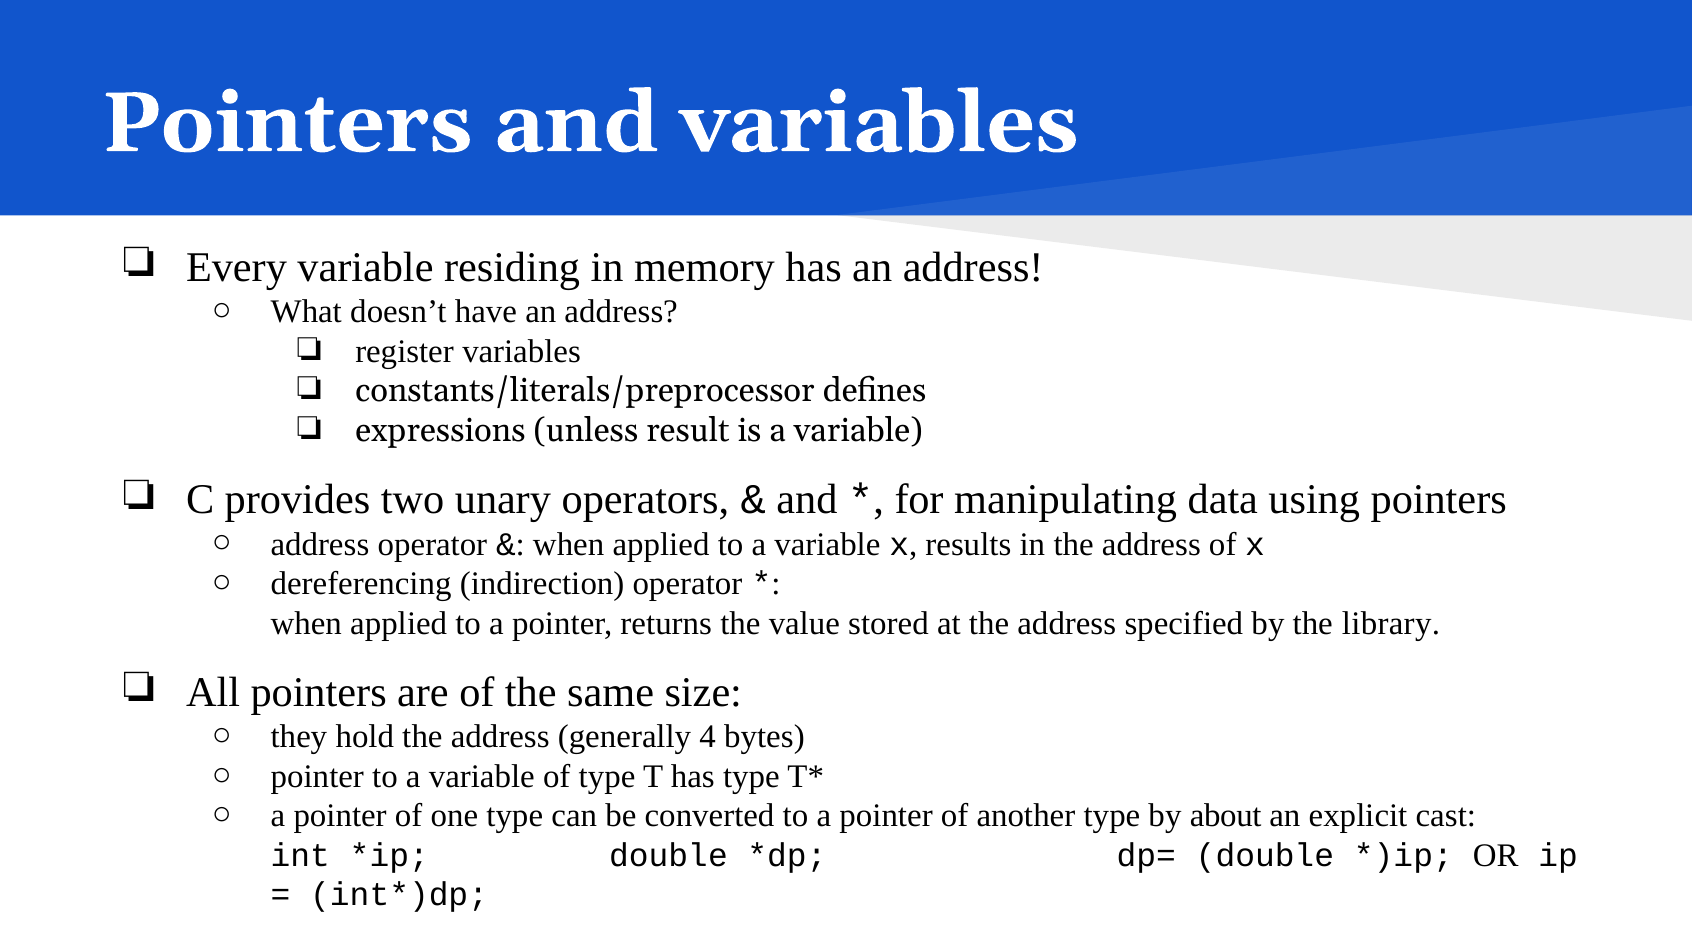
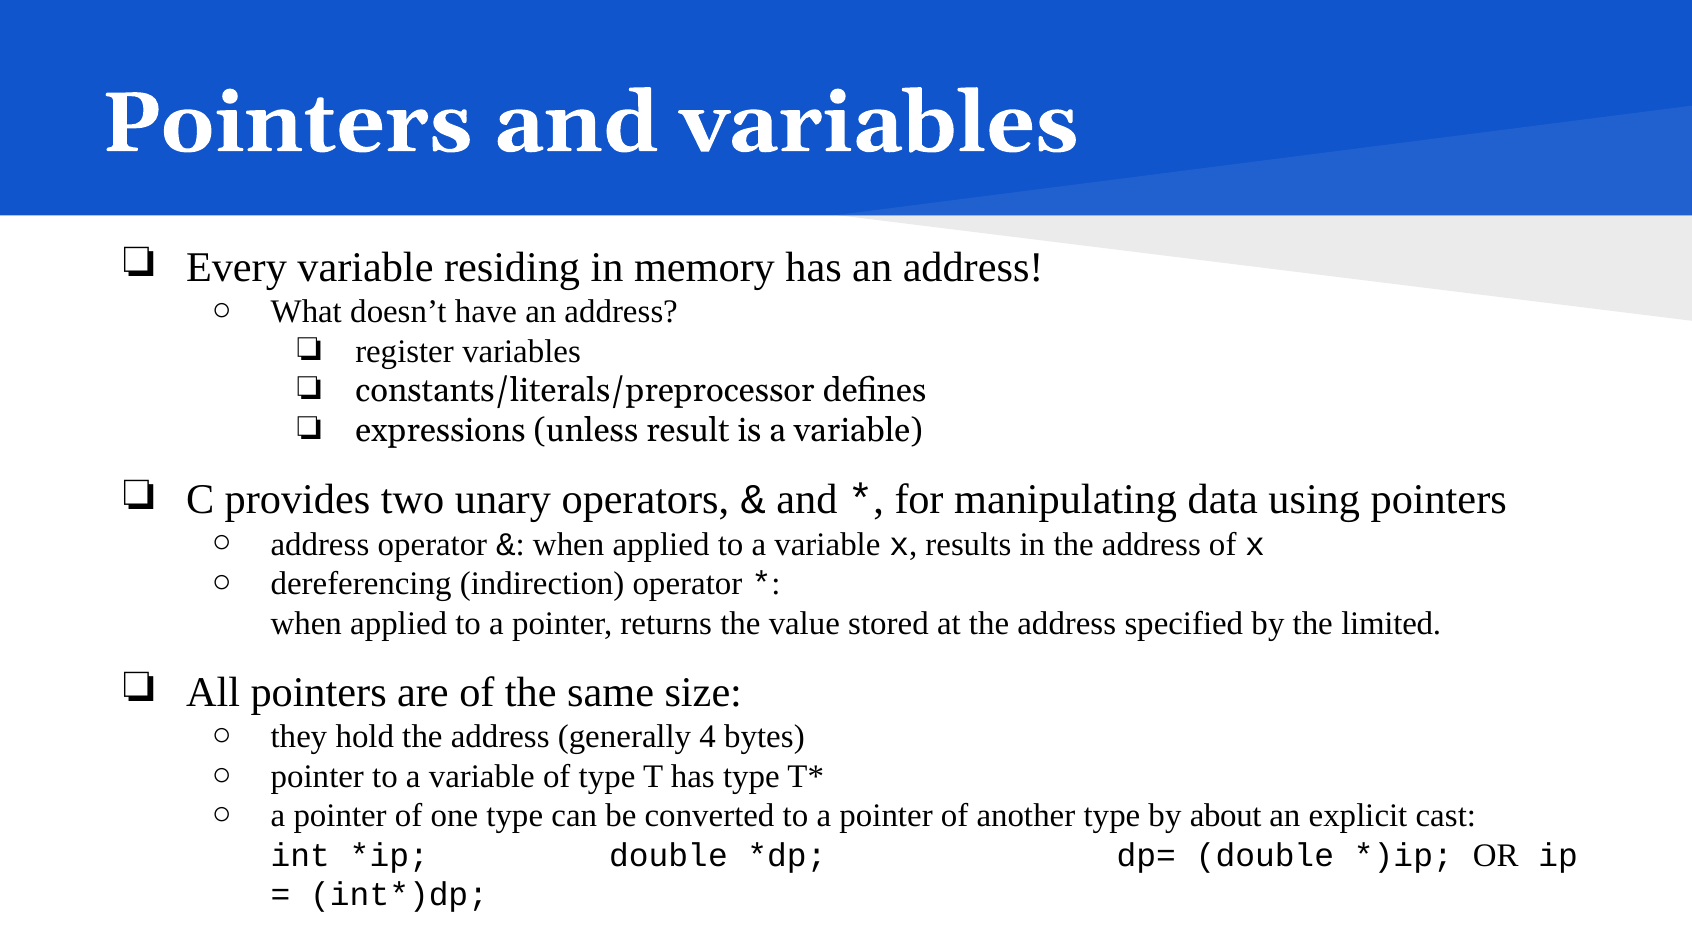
library: library -> limited
